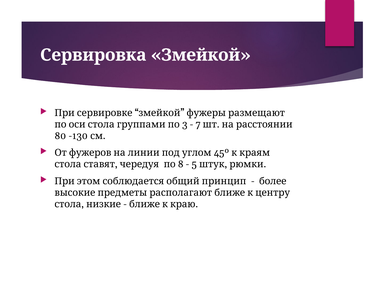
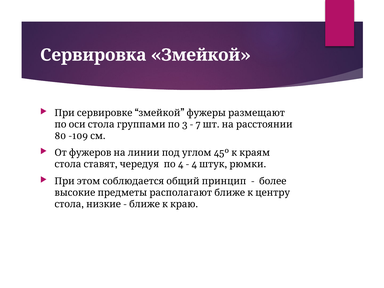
-130: -130 -> -109
8 at (181, 164): 8 -> 4
5 at (194, 164): 5 -> 4
